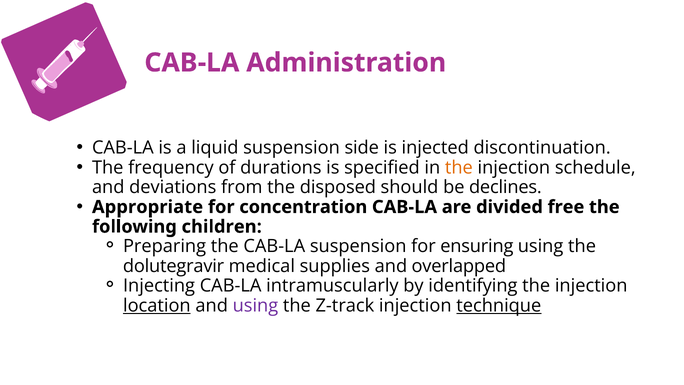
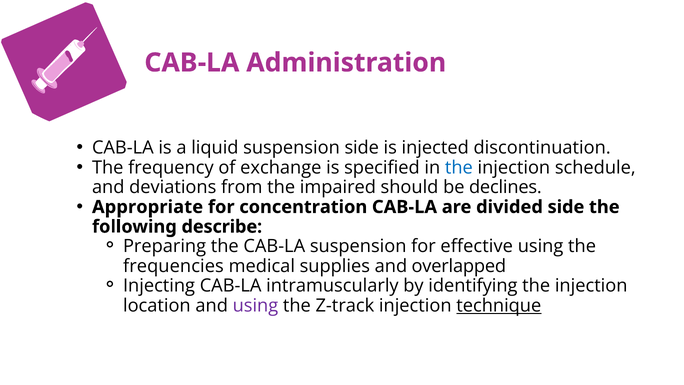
durations: durations -> exchange
the at (459, 167) colour: orange -> blue
disposed: disposed -> impaired
divided free: free -> side
children: children -> describe
ensuring: ensuring -> effective
dolutegravir: dolutegravir -> frequencies
location underline: present -> none
